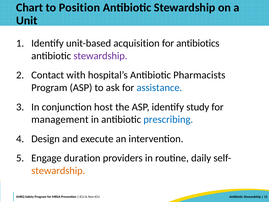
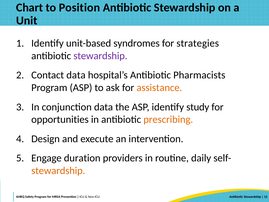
acquisition: acquisition -> syndromes
antibiotics: antibiotics -> strategies
Contact with: with -> data
assistance colour: blue -> orange
conjunction host: host -> data
management: management -> opportunities
prescribing colour: blue -> orange
